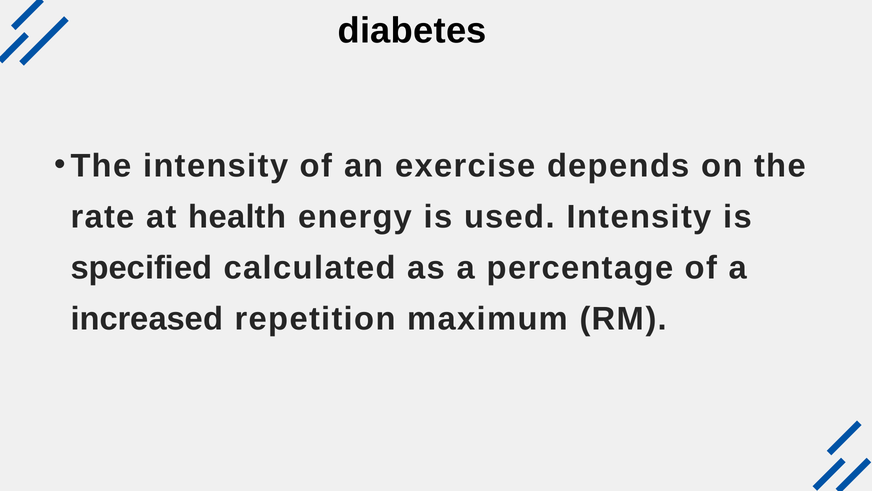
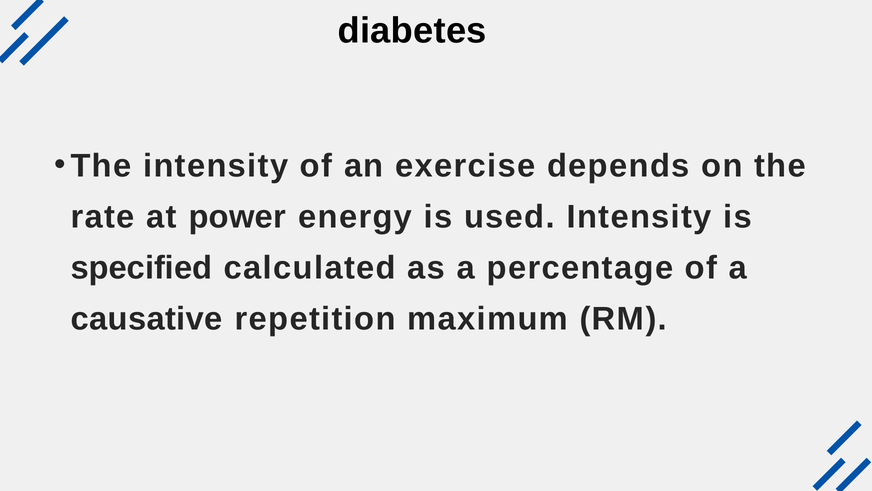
health: health -> power
increased: increased -> causative
